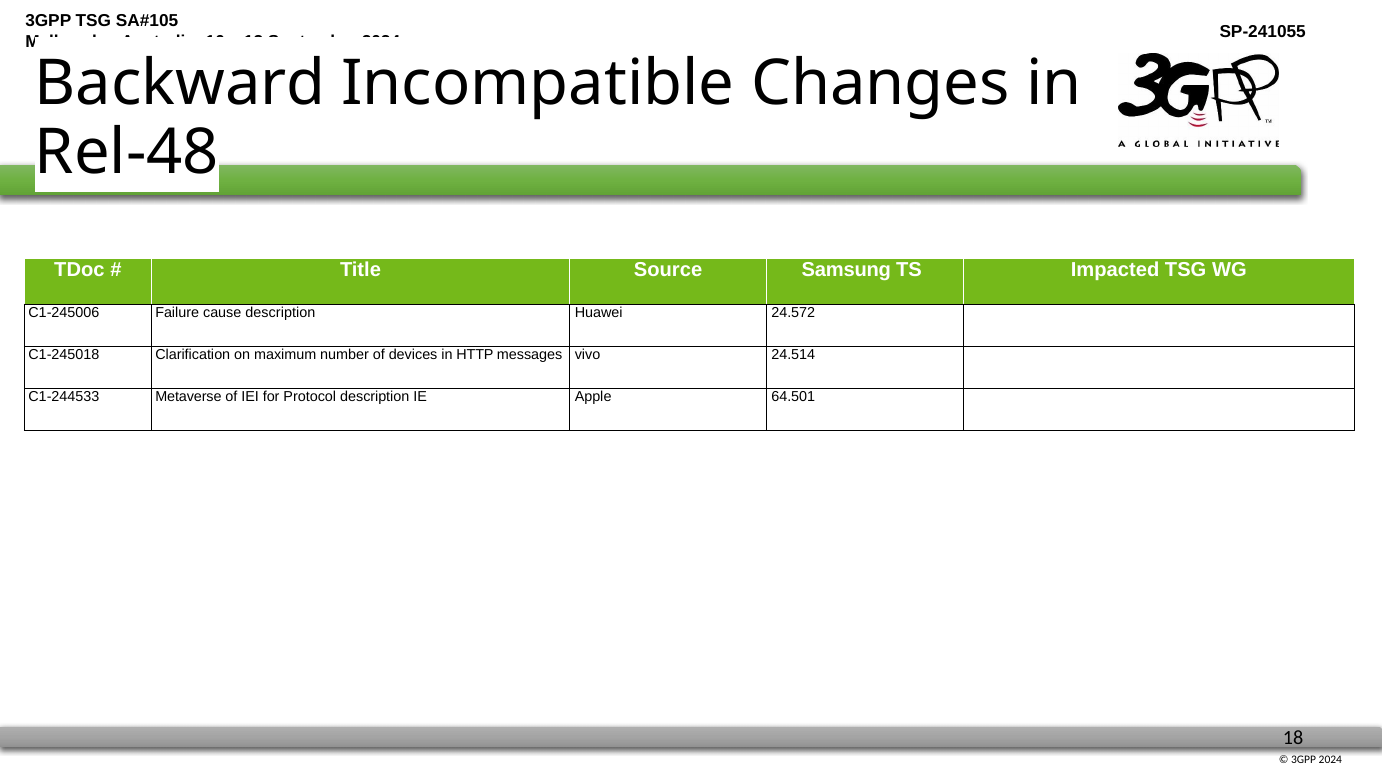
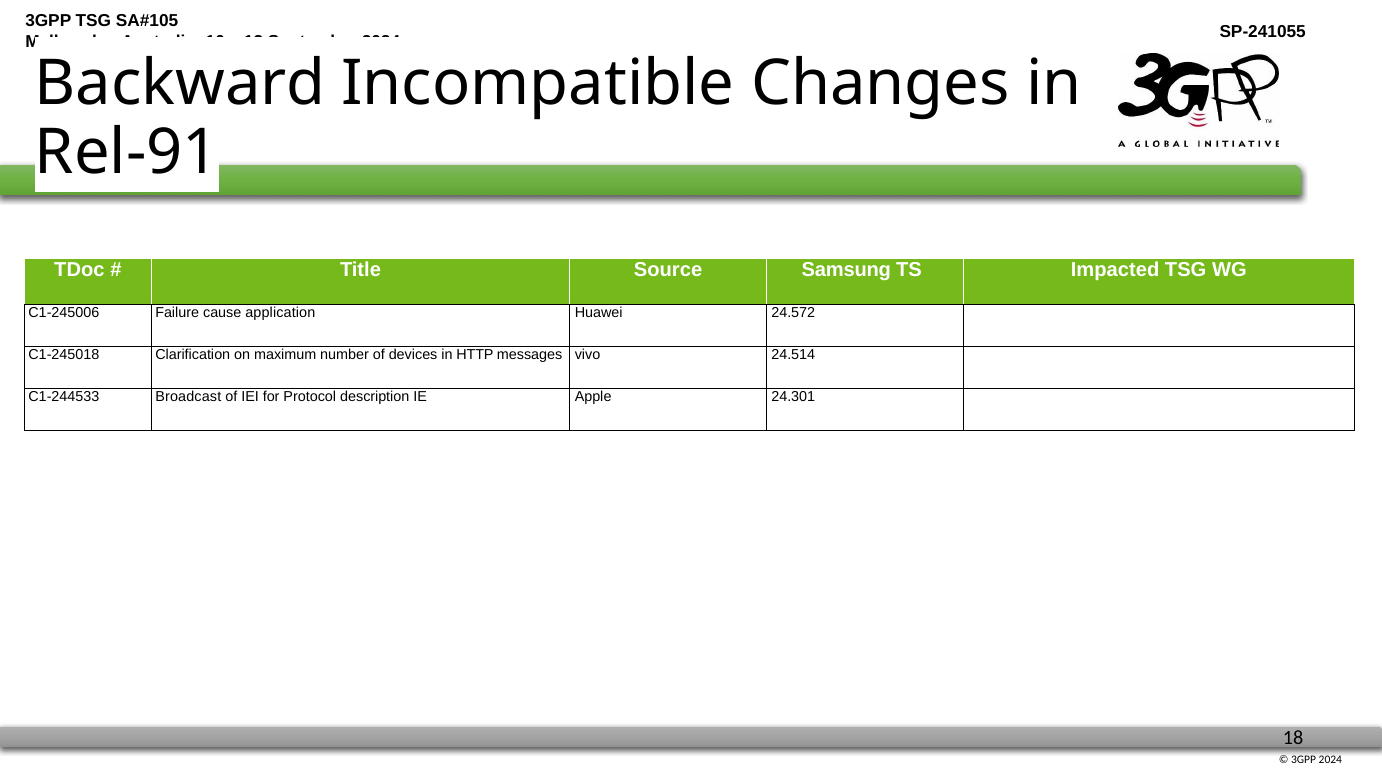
Rel-48: Rel-48 -> Rel-91
cause description: description -> application
Metaverse: Metaverse -> Broadcast
64.501: 64.501 -> 24.301
